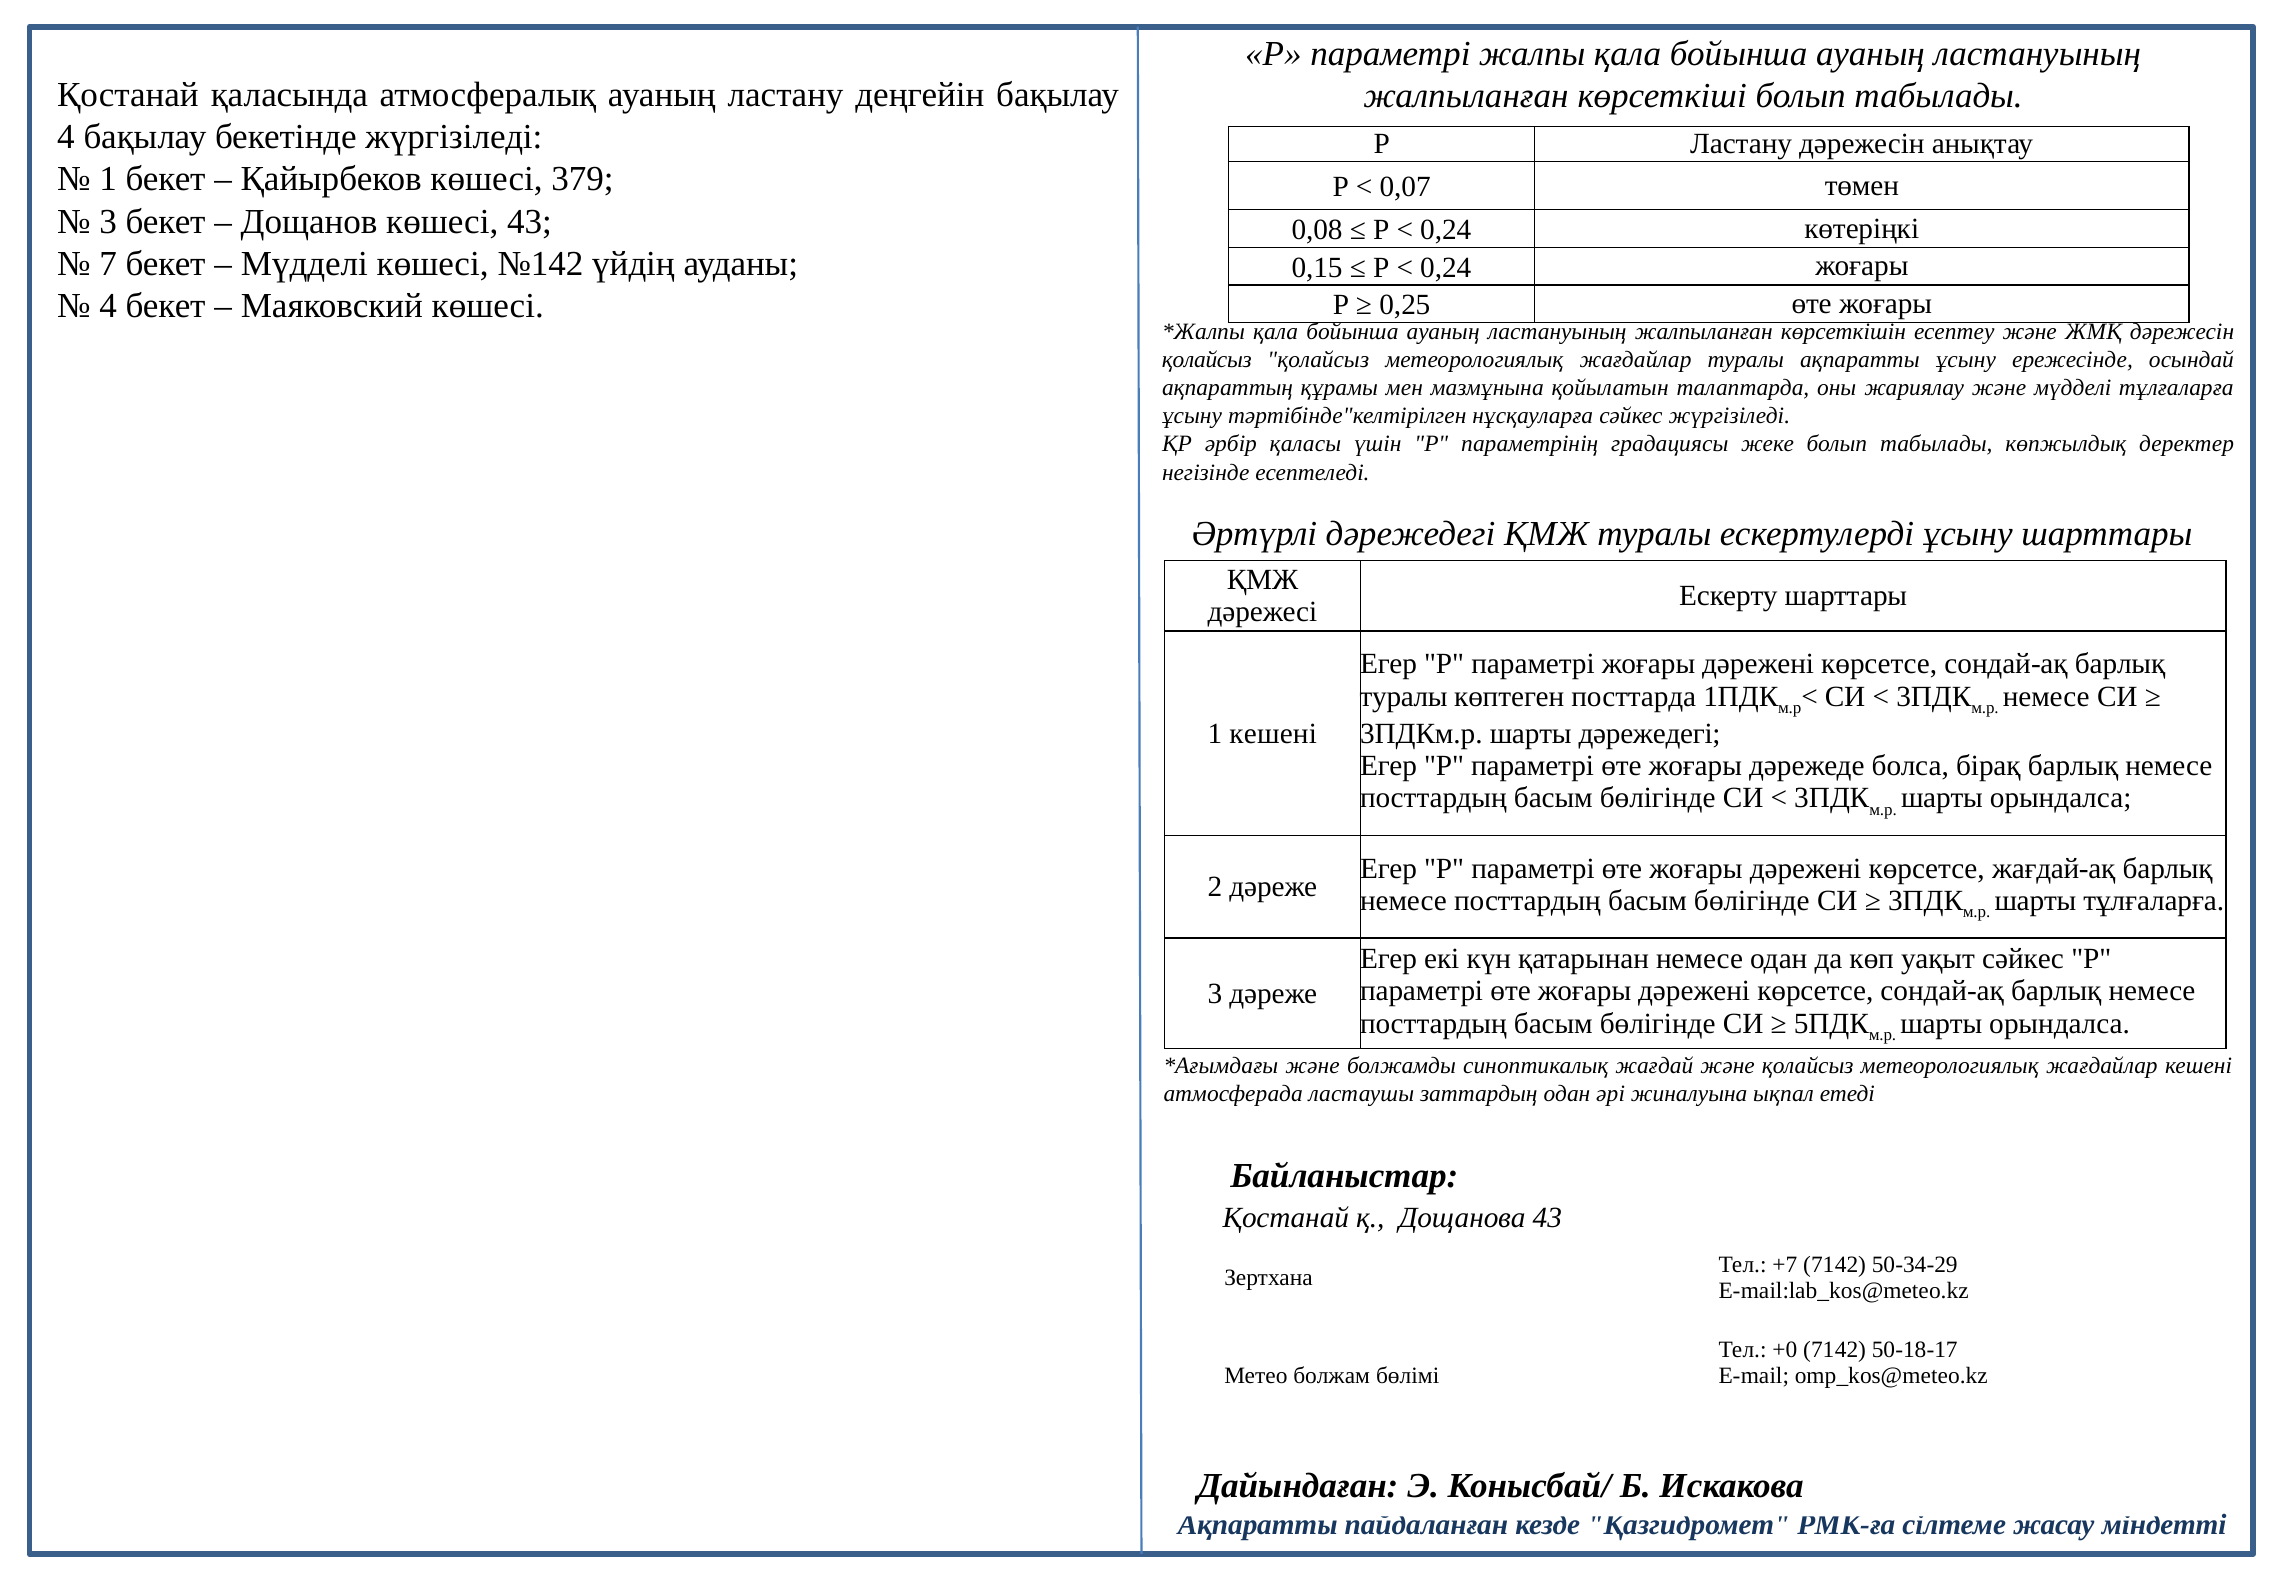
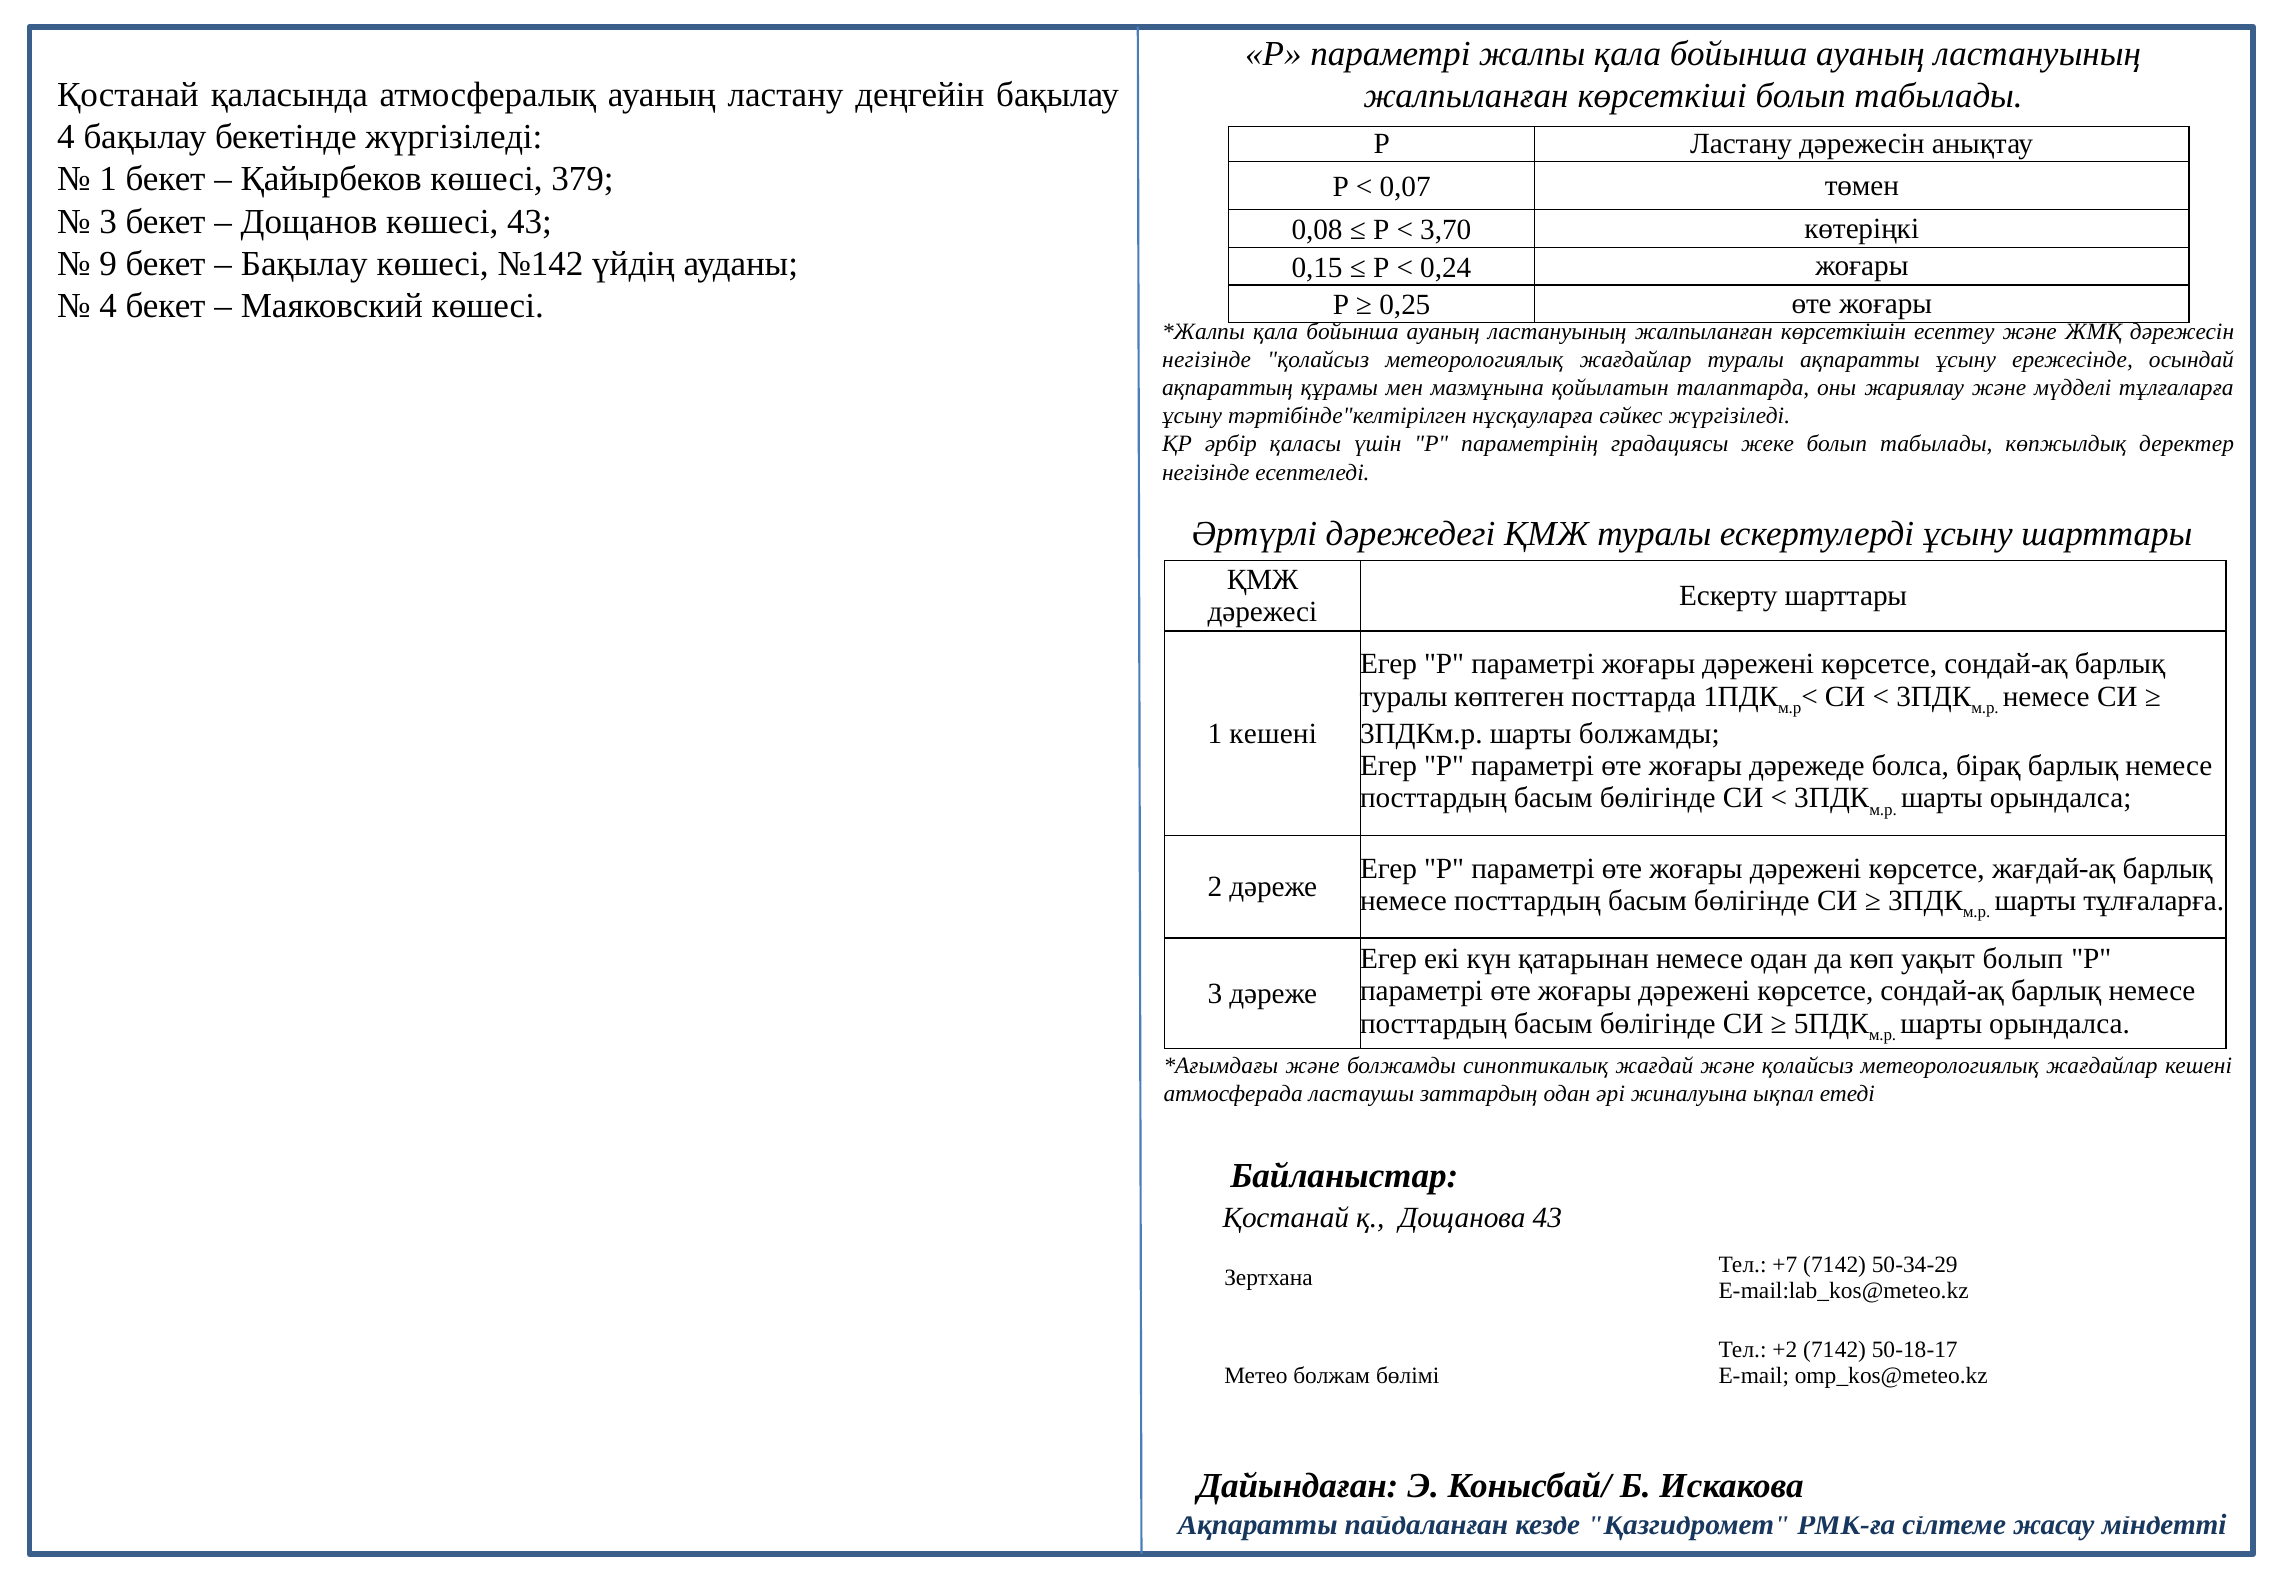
0,24 at (1446, 230): 0,24 -> 3,70
7: 7 -> 9
Мүдделі at (304, 264): Мүдделі -> Бақылау
қолайсыз at (1207, 360): қолайсыз -> негізінде
шарты дәрежедегі: дәрежедегі -> болжамды
уақыт сәйкес: сәйкес -> болып
+0: +0 -> +2
